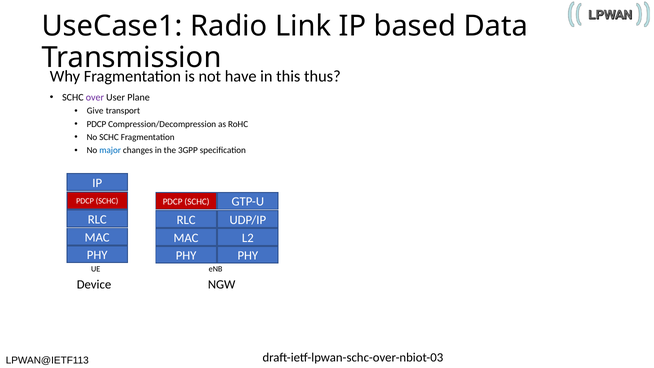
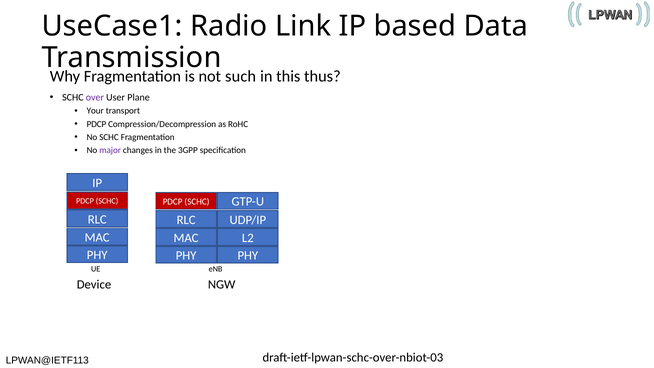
have: have -> such
Give: Give -> Your
major colour: blue -> purple
